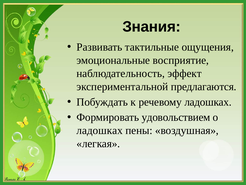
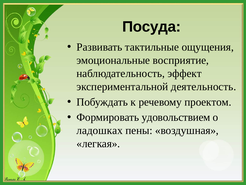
Знания: Знания -> Посуда
предлагаются: предлагаются -> деятельность
речевому ладошках: ладошках -> проектом
